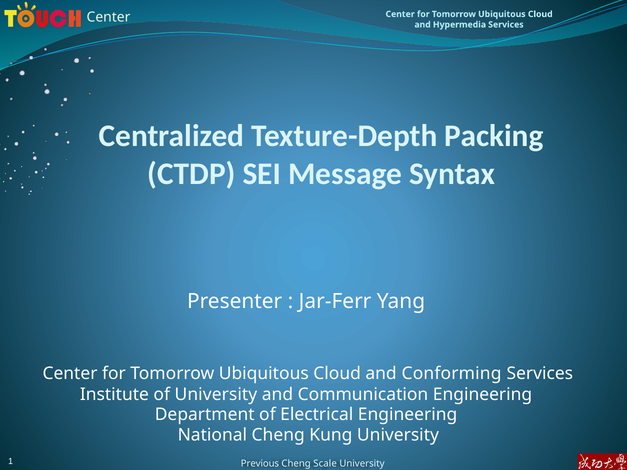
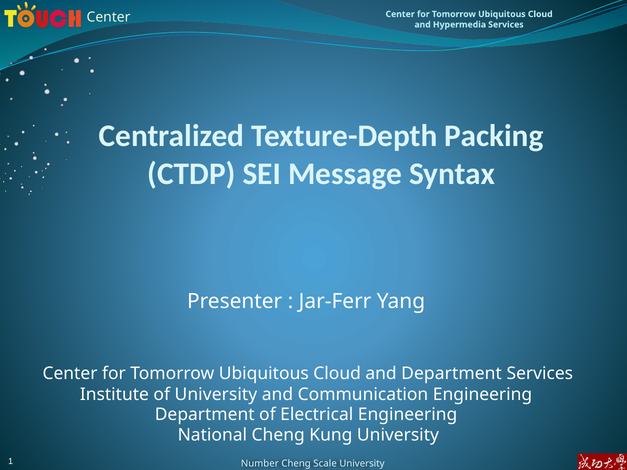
and Conforming: Conforming -> Department
Previous: Previous -> Number
